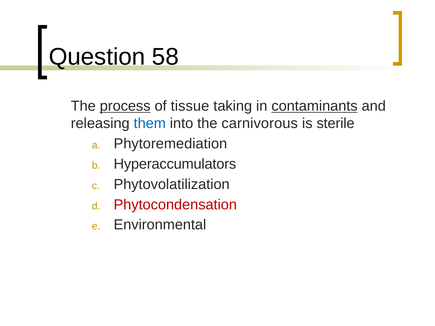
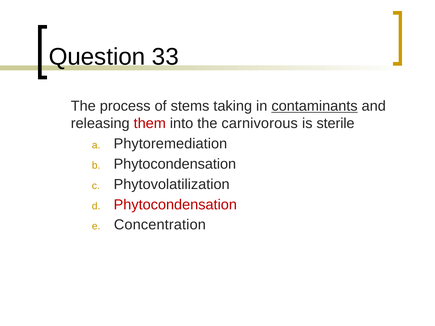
58: 58 -> 33
process underline: present -> none
tissue: tissue -> stems
them colour: blue -> red
Hyperaccumulators at (175, 164): Hyperaccumulators -> Phytocondensation
Environmental: Environmental -> Concentration
